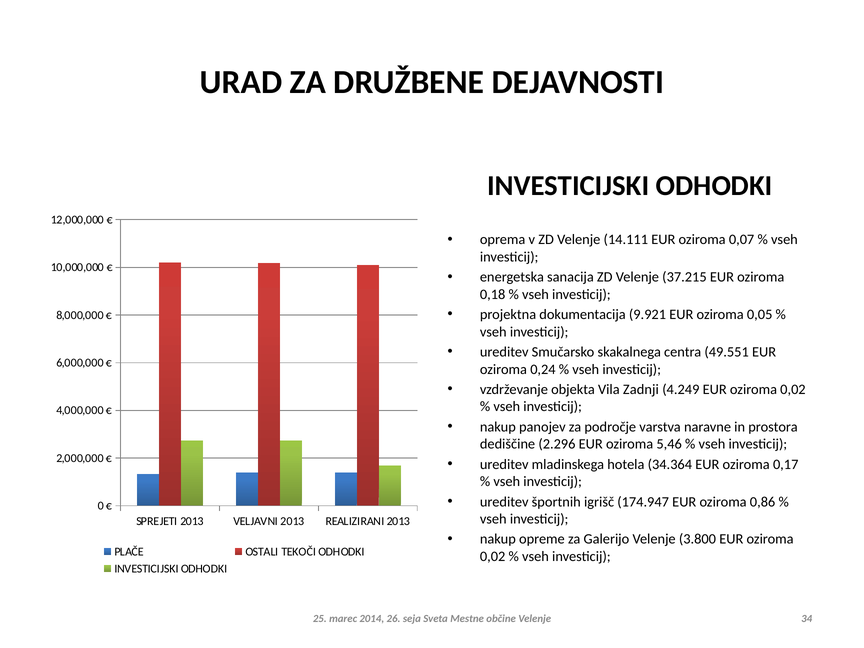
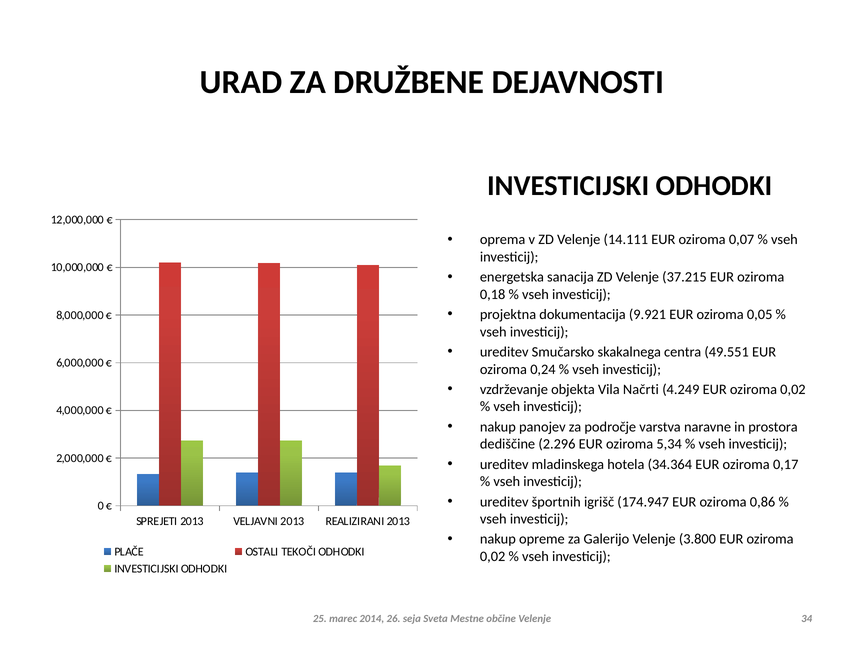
Zadnji: Zadnji -> Načrti
5,46: 5,46 -> 5,34
